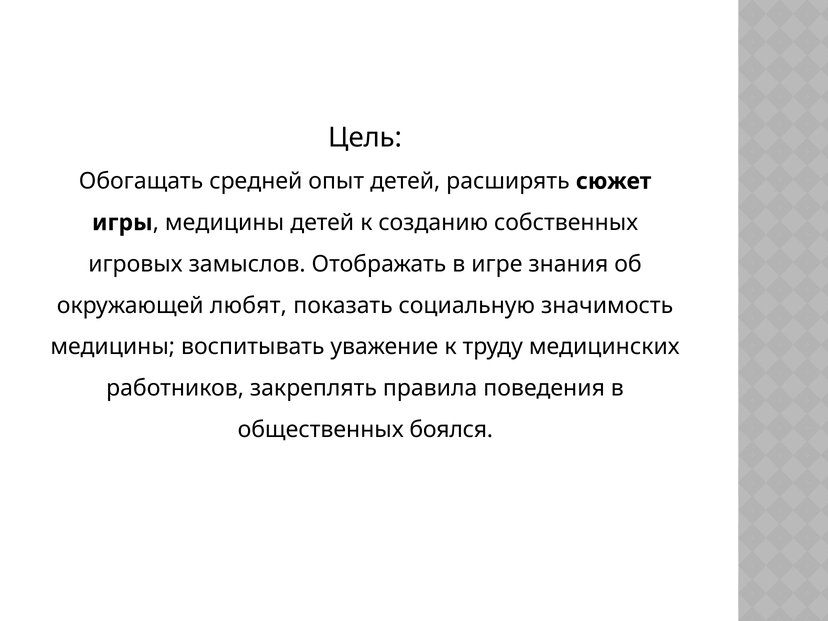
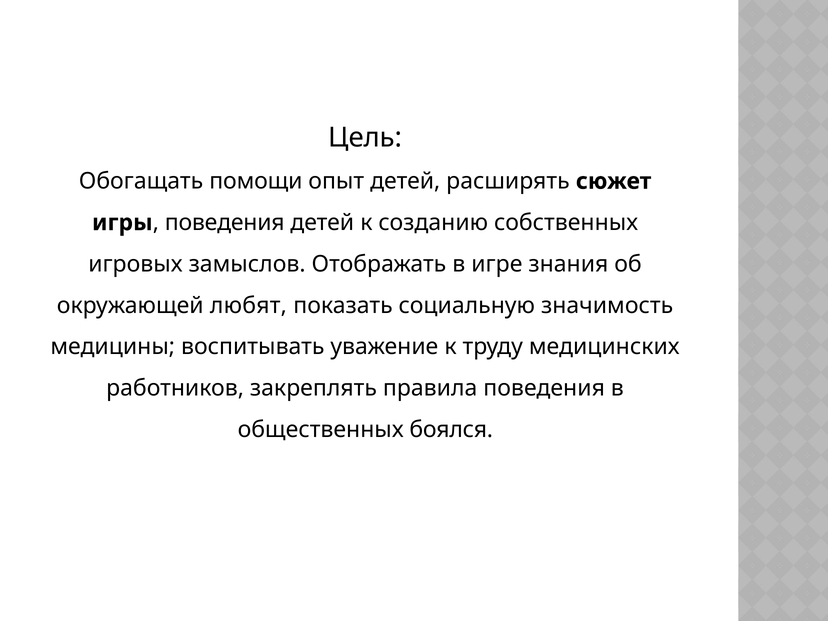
средней: средней -> помощи
медицины at (225, 223): медицины -> поведения
